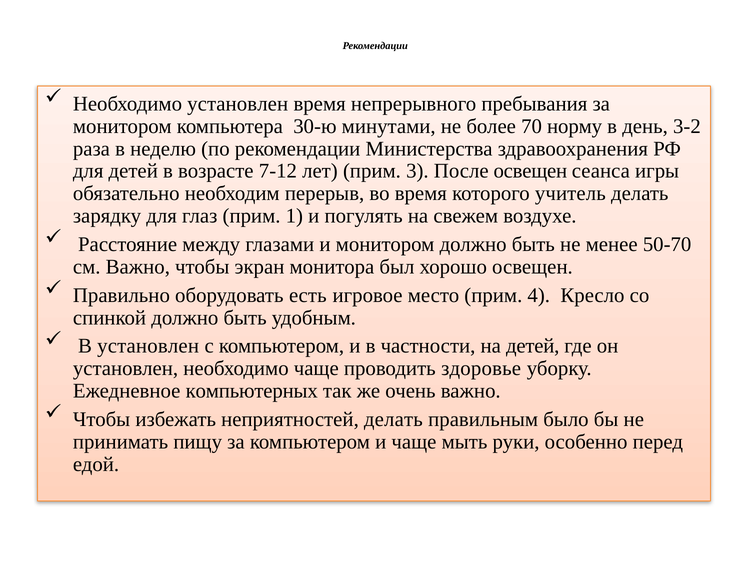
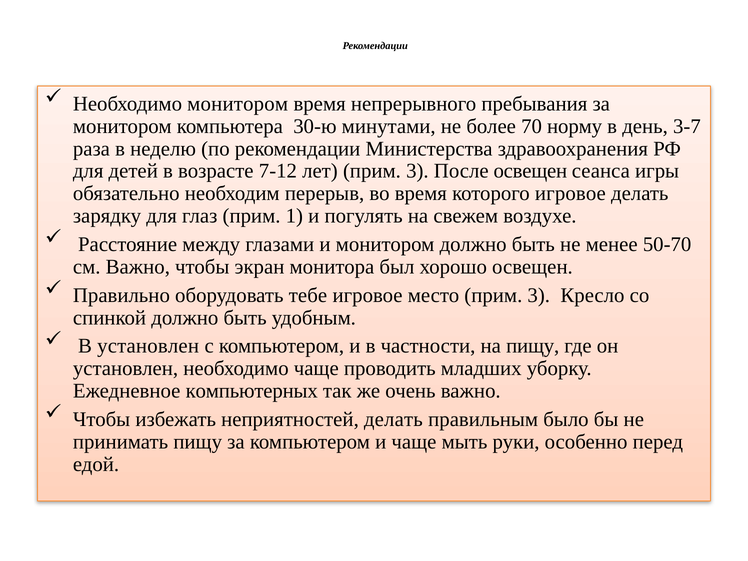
Необходимо установлен: установлен -> монитором
3-2: 3-2 -> 3-7
которого учитель: учитель -> игровое
есть: есть -> тебе
место прим 4: 4 -> 3
на детей: детей -> пищу
здоровье: здоровье -> младших
